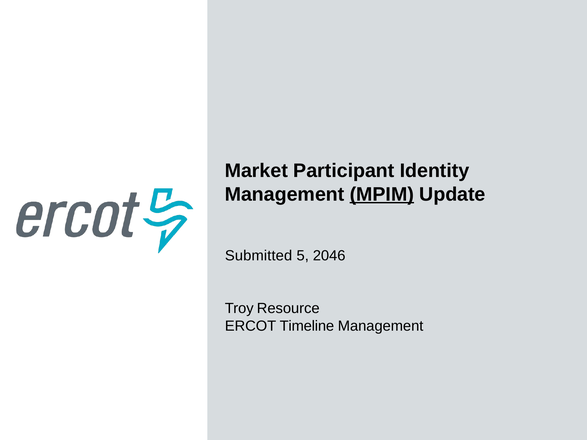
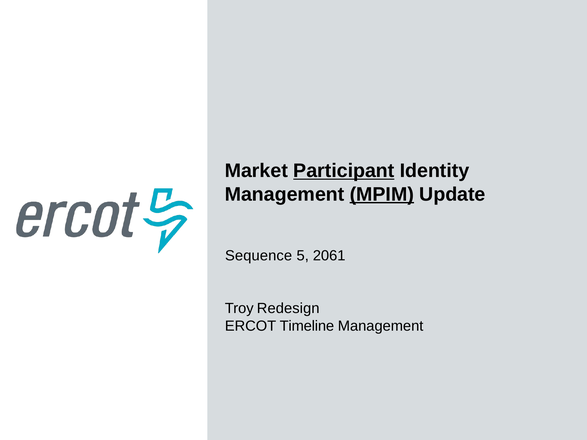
Participant underline: none -> present
Submitted: Submitted -> Sequence
2046: 2046 -> 2061
Resource: Resource -> Redesign
